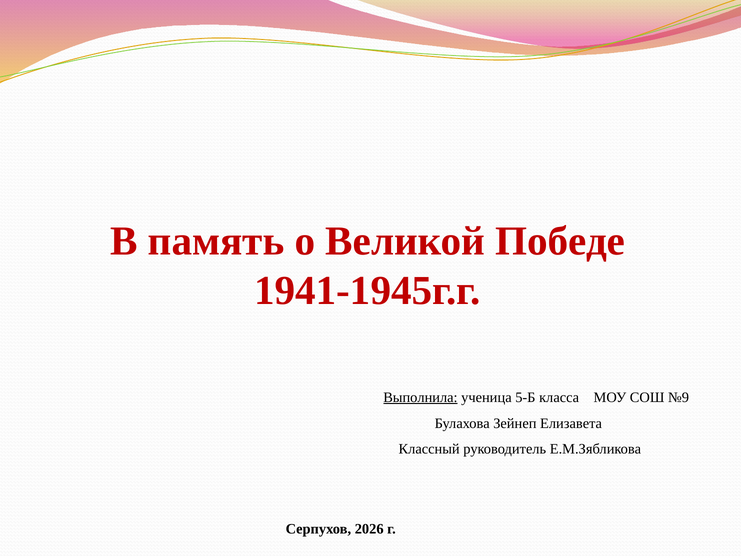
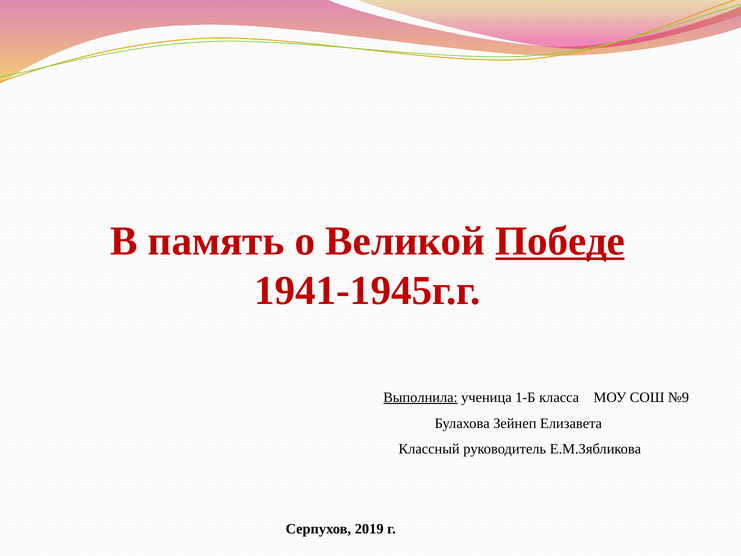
Победе underline: none -> present
5-Б: 5-Б -> 1-Б
2026: 2026 -> 2019
